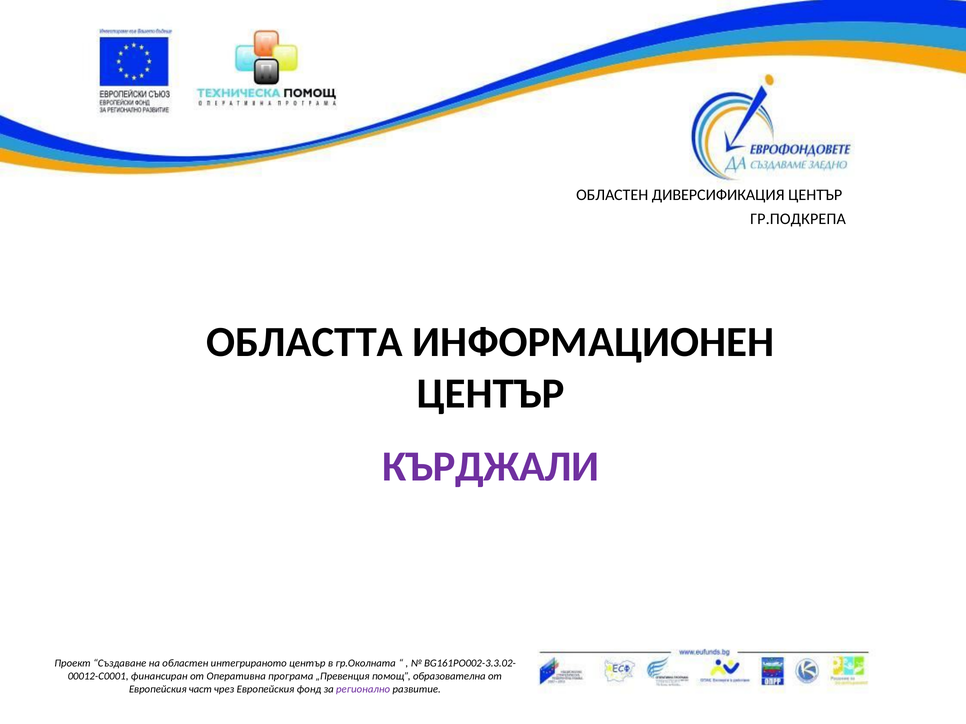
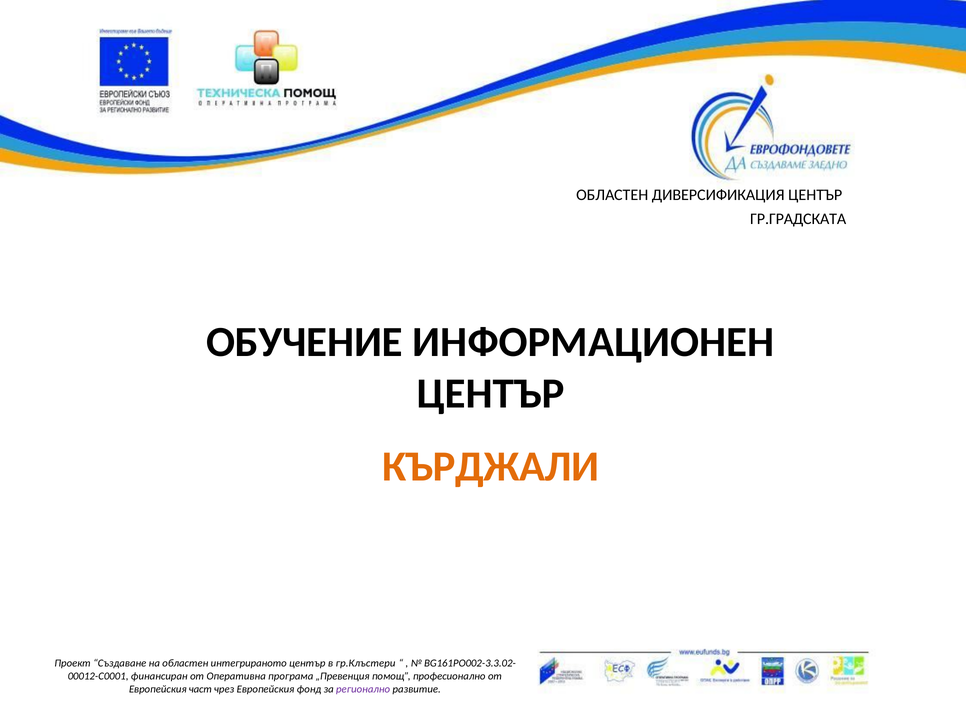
ГР.ПОДКРЕПА: ГР.ПОДКРЕПА -> ГР.ГРАДСКАТА
ОБЛАСТТА: ОБЛАСТТА -> ОБУЧЕНИЕ
КЪРДЖАЛИ colour: purple -> orange
гр.Околната: гр.Околната -> гр.Клъстери
образователна: образователна -> професионално
